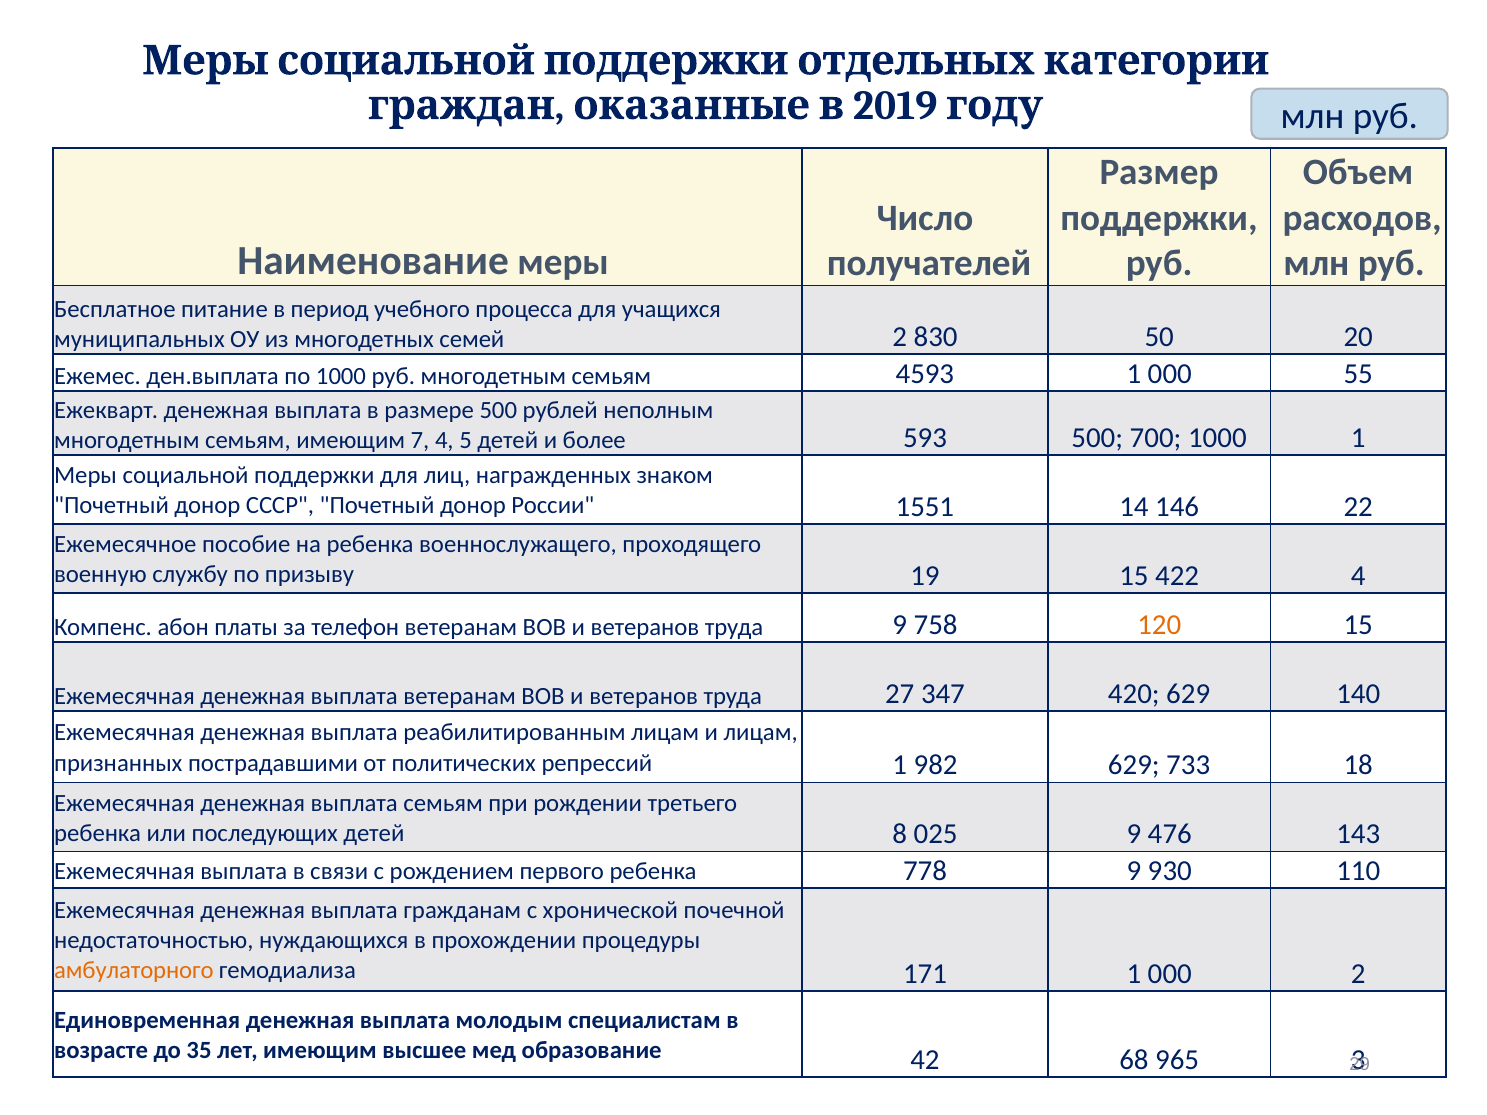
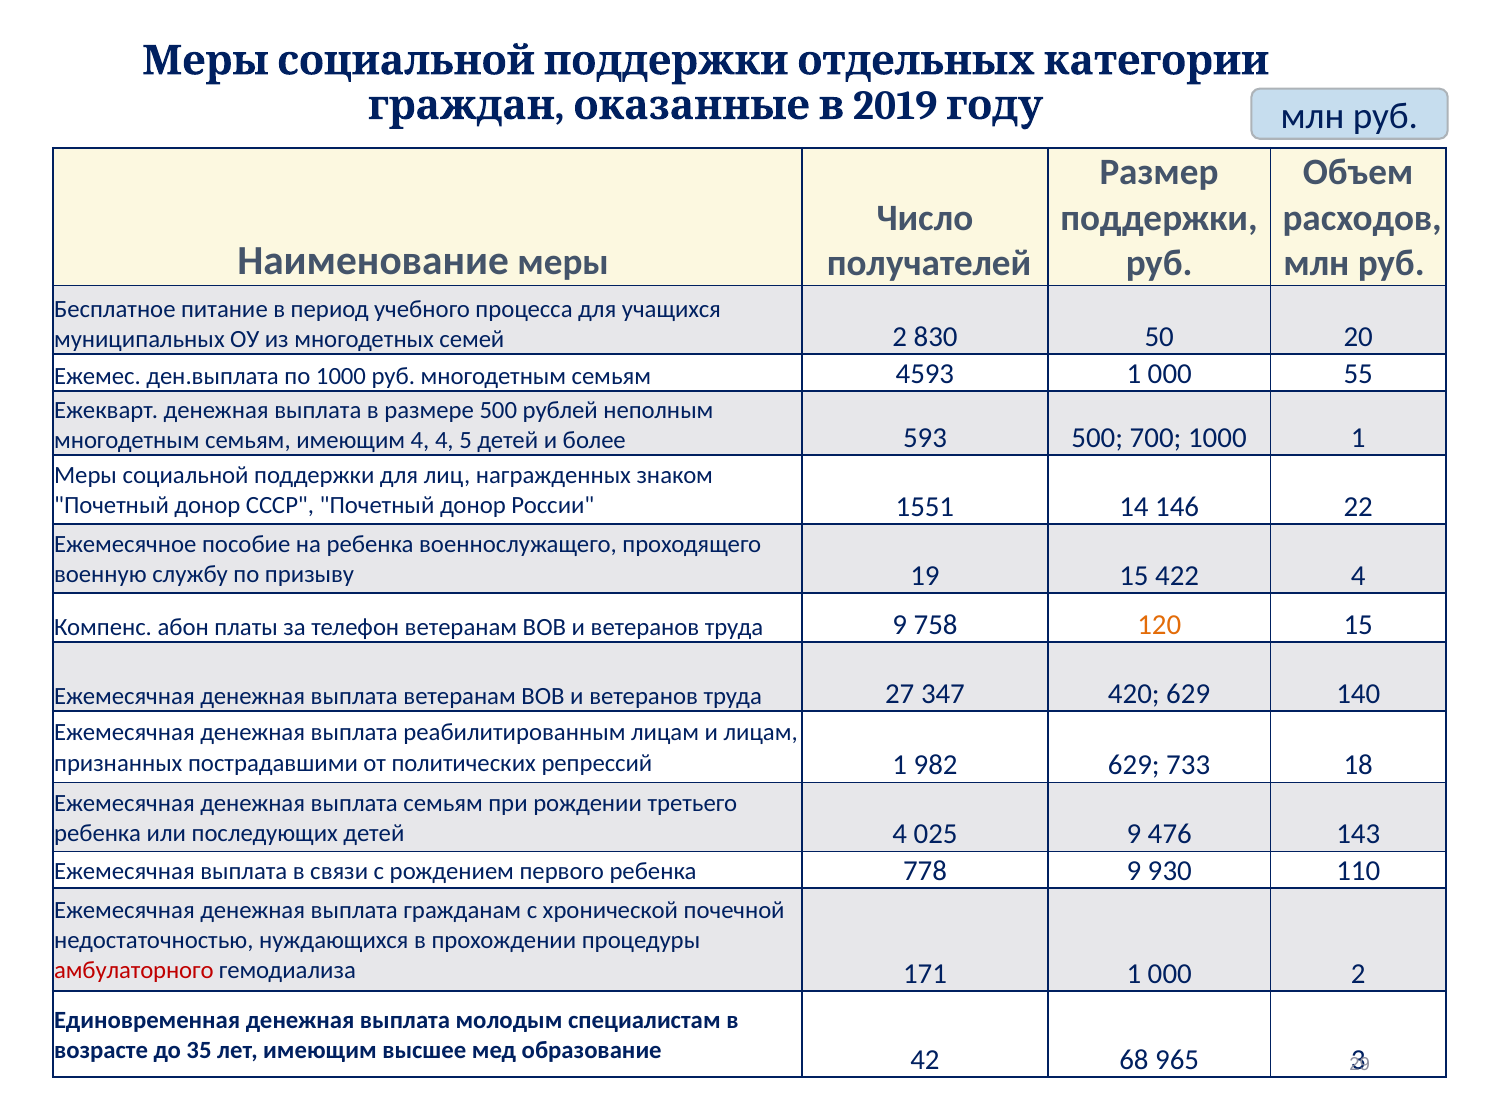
имеющим 7: 7 -> 4
детей 8: 8 -> 4
амбулаторного colour: orange -> red
